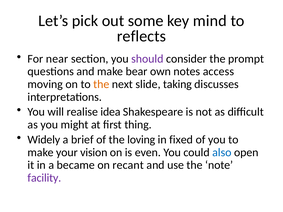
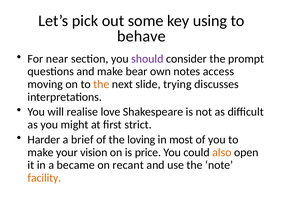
mind: mind -> using
reflects: reflects -> behave
taking: taking -> trying
idea: idea -> love
thing: thing -> strict
Widely: Widely -> Harder
fixed: fixed -> most
even: even -> price
also colour: blue -> orange
facility colour: purple -> orange
